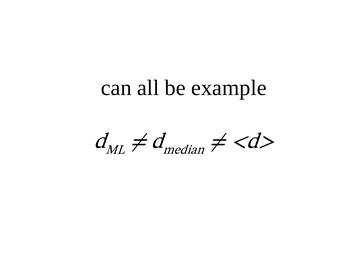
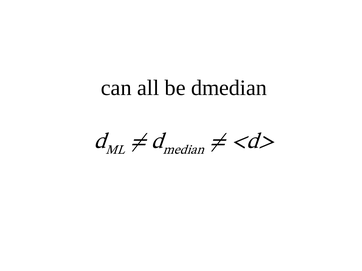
be example: example -> dmedian
